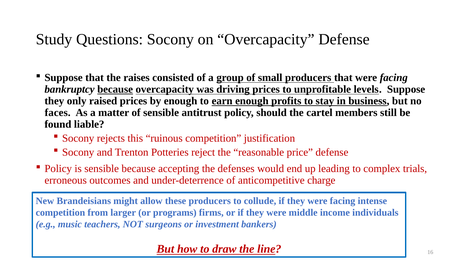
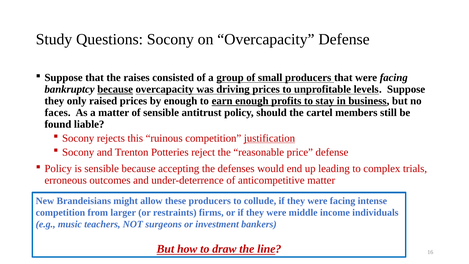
justification underline: none -> present
anticompetitive charge: charge -> matter
programs: programs -> restraints
